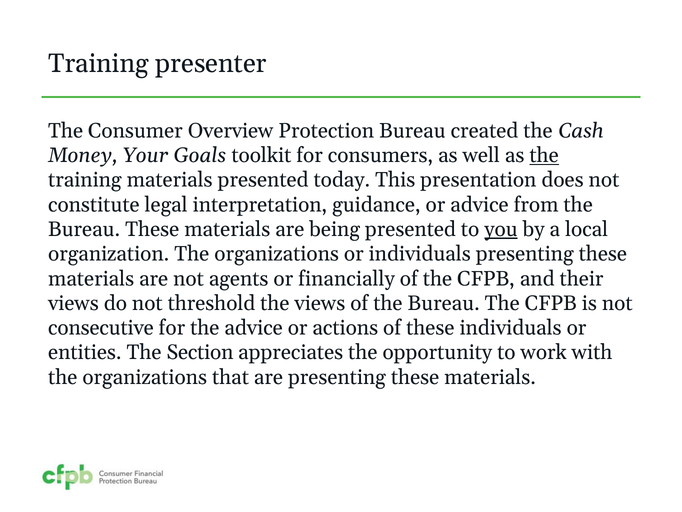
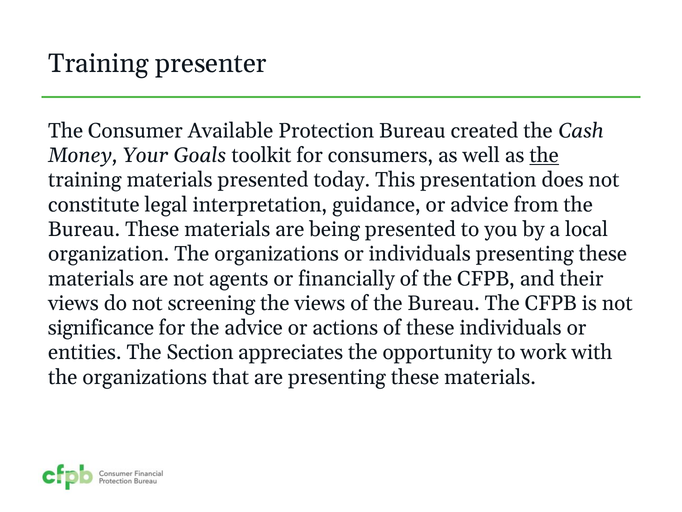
Overview: Overview -> Available
you underline: present -> none
threshold: threshold -> screening
consecutive: consecutive -> significance
